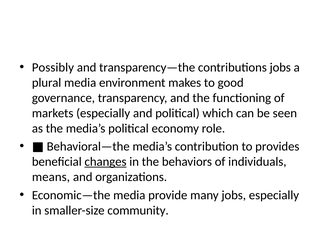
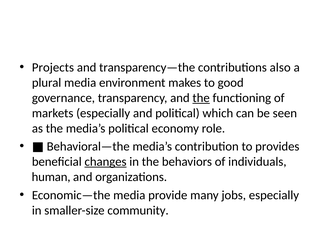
Possibly: Possibly -> Projects
contributions jobs: jobs -> also
the at (201, 98) underline: none -> present
means: means -> human
